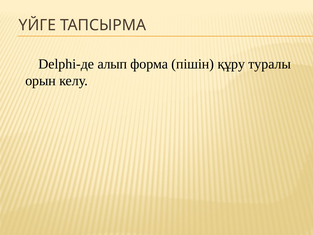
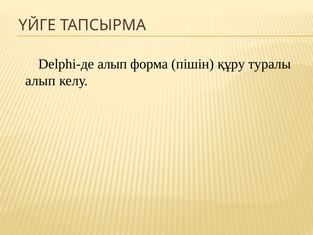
орын at (41, 81): орын -> алып
